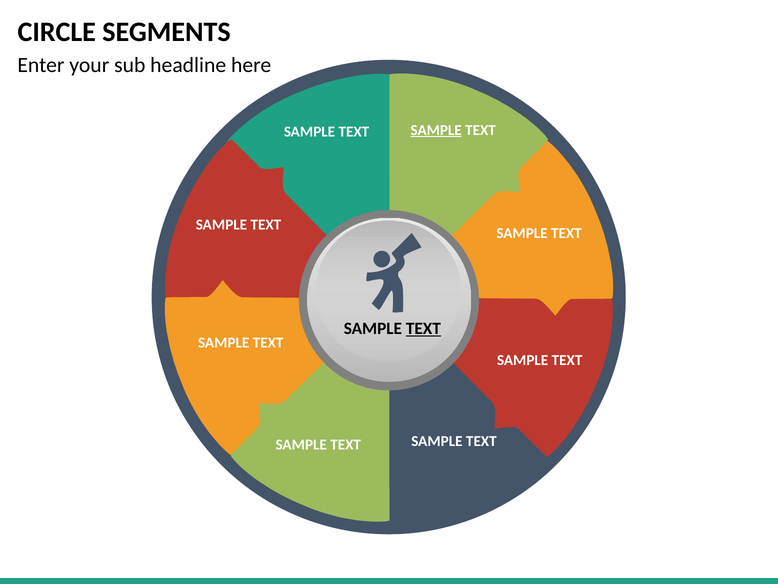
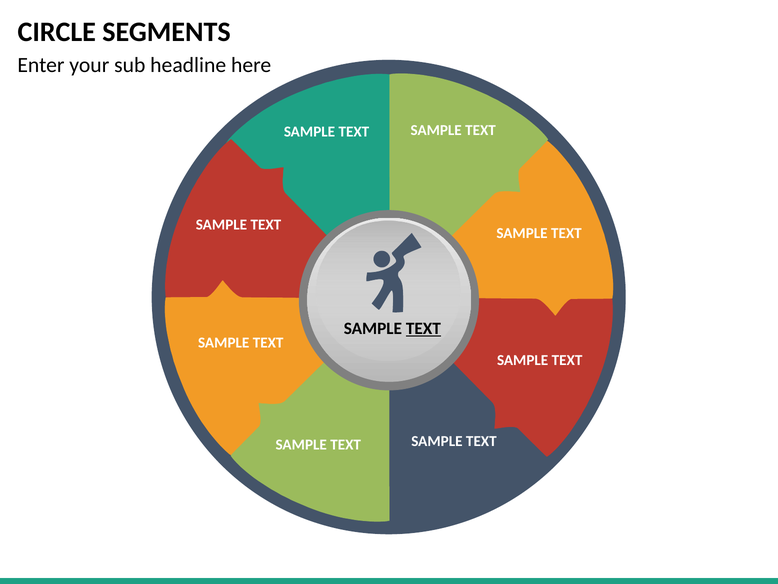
SAMPLE at (436, 130) underline: present -> none
